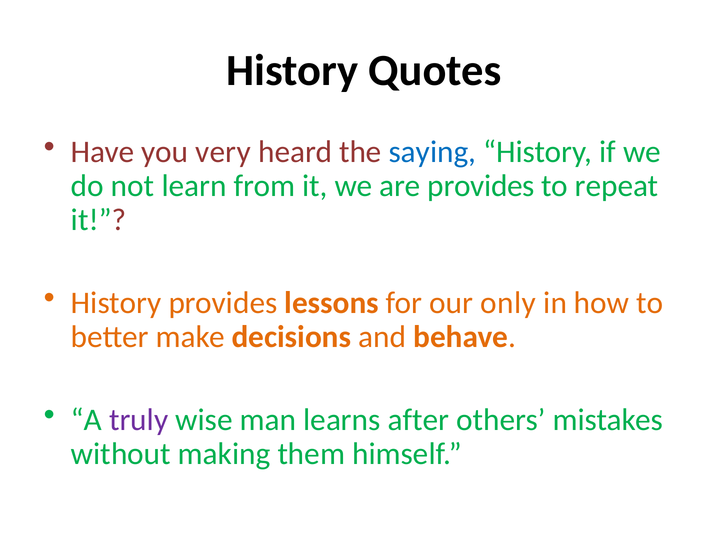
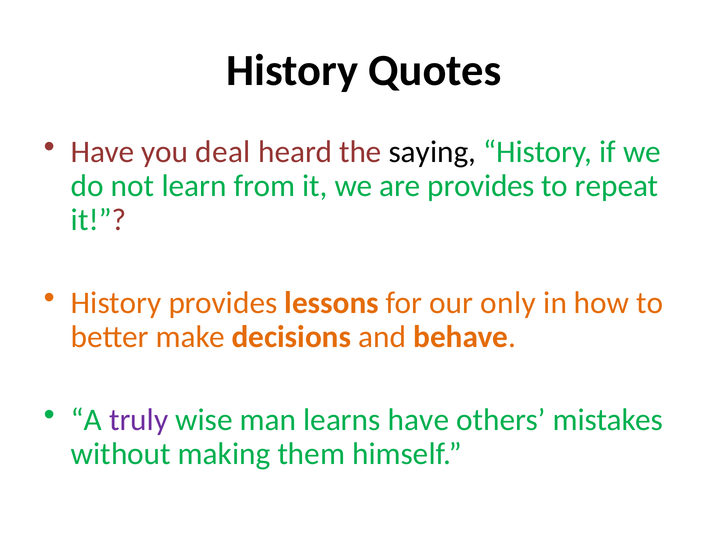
very: very -> deal
saying colour: blue -> black
learns after: after -> have
